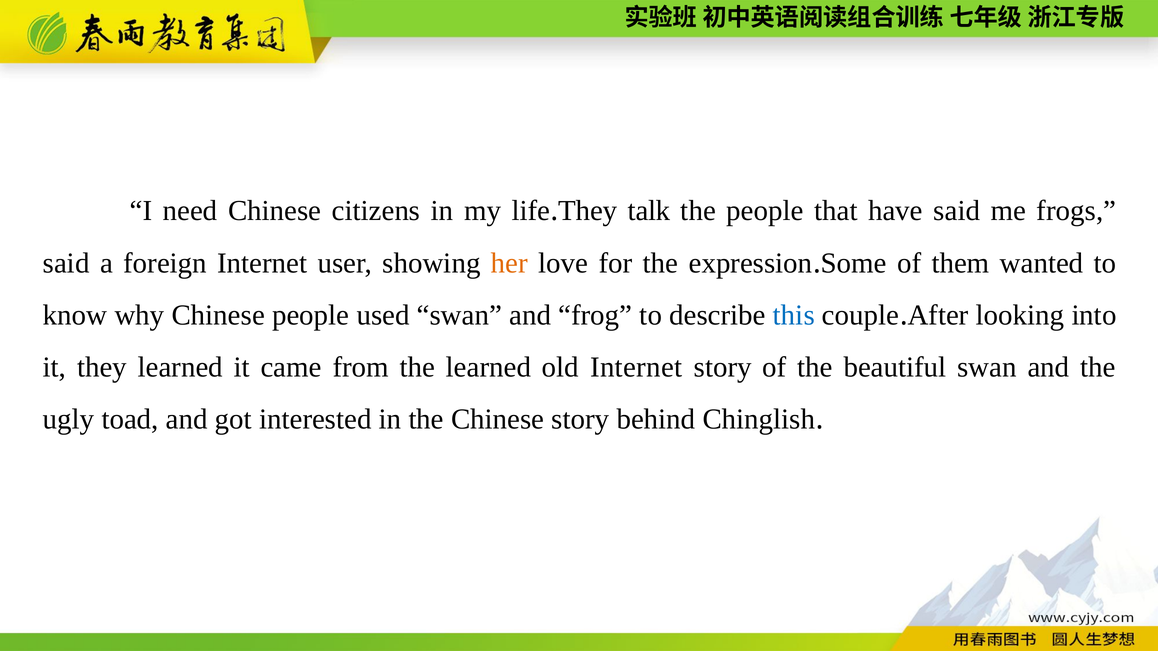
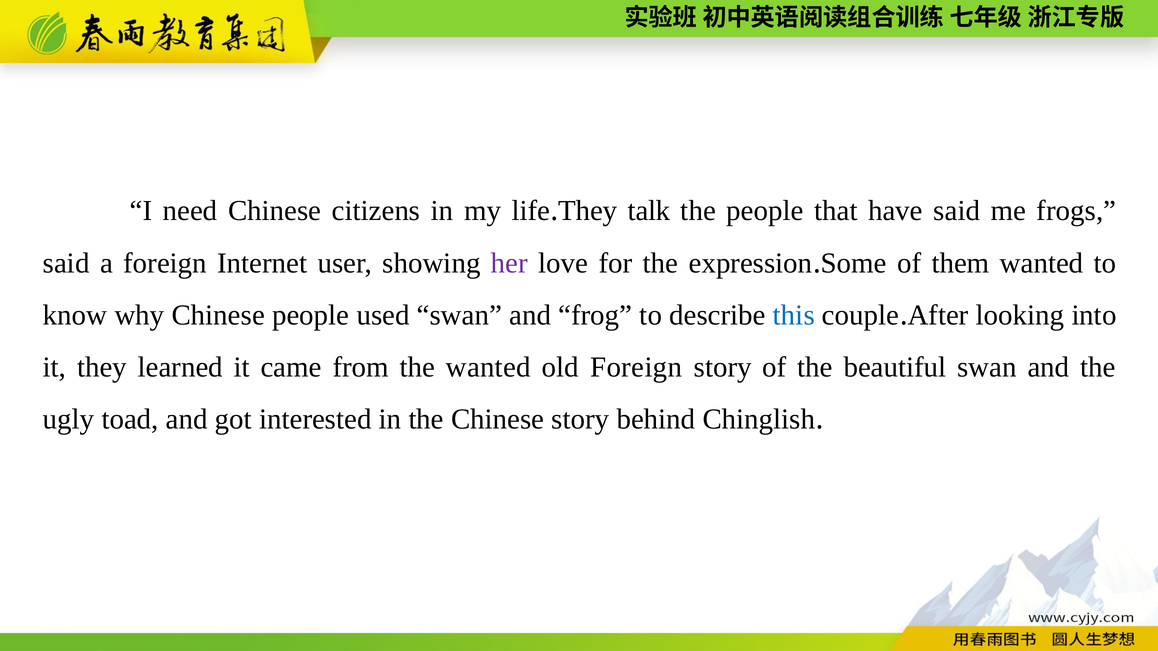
her colour: orange -> purple
the learned: learned -> wanted
old Internet: Internet -> Foreign
